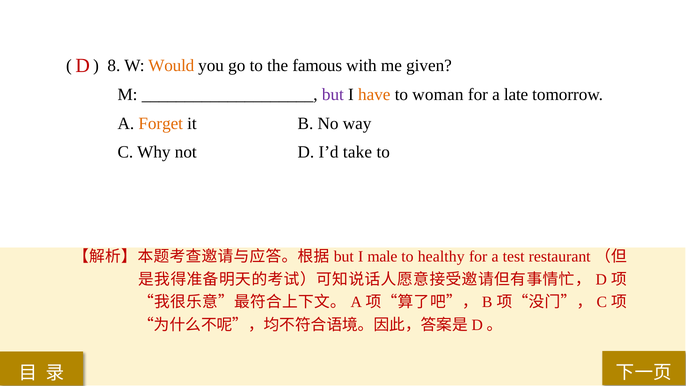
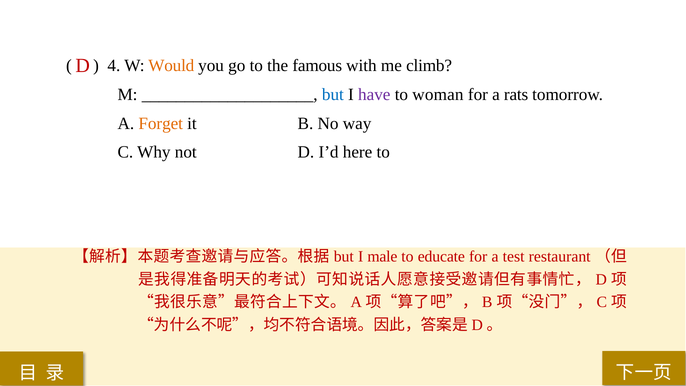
8: 8 -> 4
given: given -> climb
but at (333, 95) colour: purple -> blue
have colour: orange -> purple
late: late -> rats
take: take -> here
healthy: healthy -> educate
